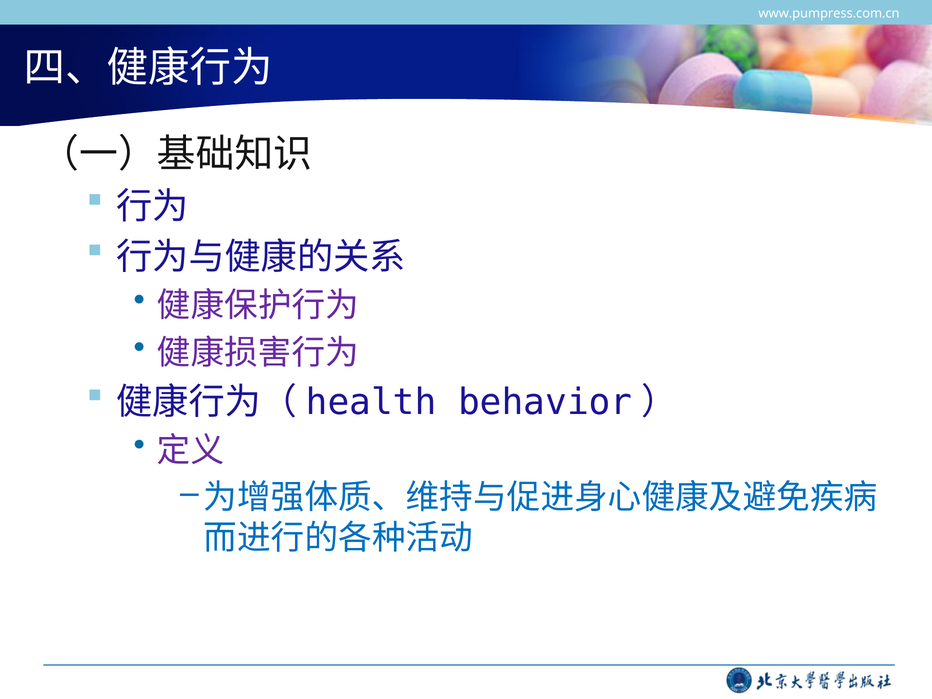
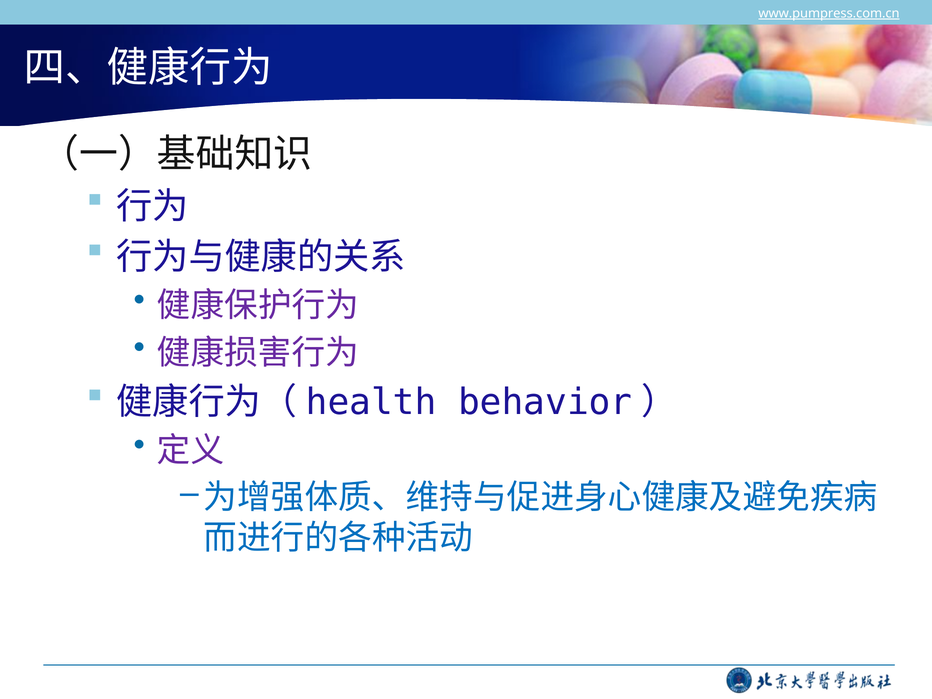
www.pumpress.com.cn underline: none -> present
